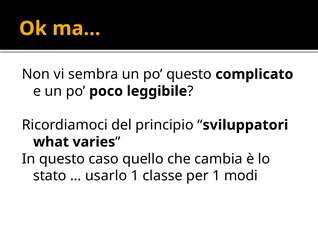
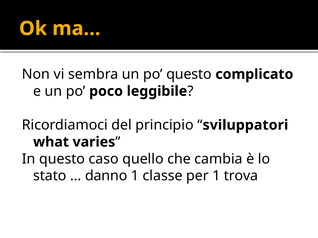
usarlo: usarlo -> danno
modi: modi -> trova
